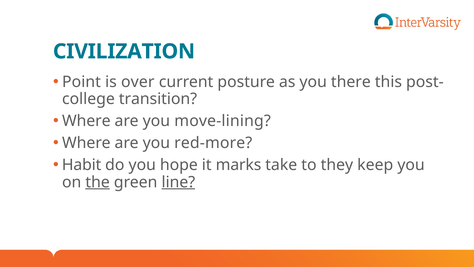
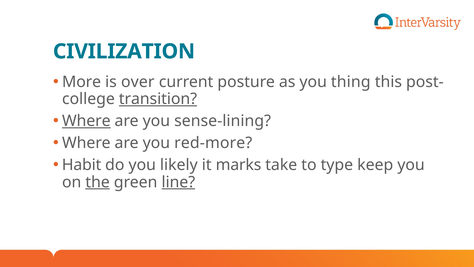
Point: Point -> More
there: there -> thing
transition underline: none -> present
Where at (86, 121) underline: none -> present
move-lining: move-lining -> sense-lining
hope: hope -> likely
they: they -> type
